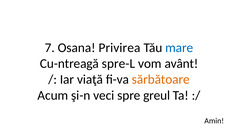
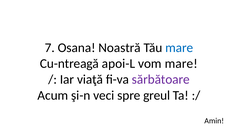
Privirea: Privirea -> Noastră
spre-L: spre-L -> apoi-L
vom avânt: avânt -> mare
sărbătoare colour: orange -> purple
